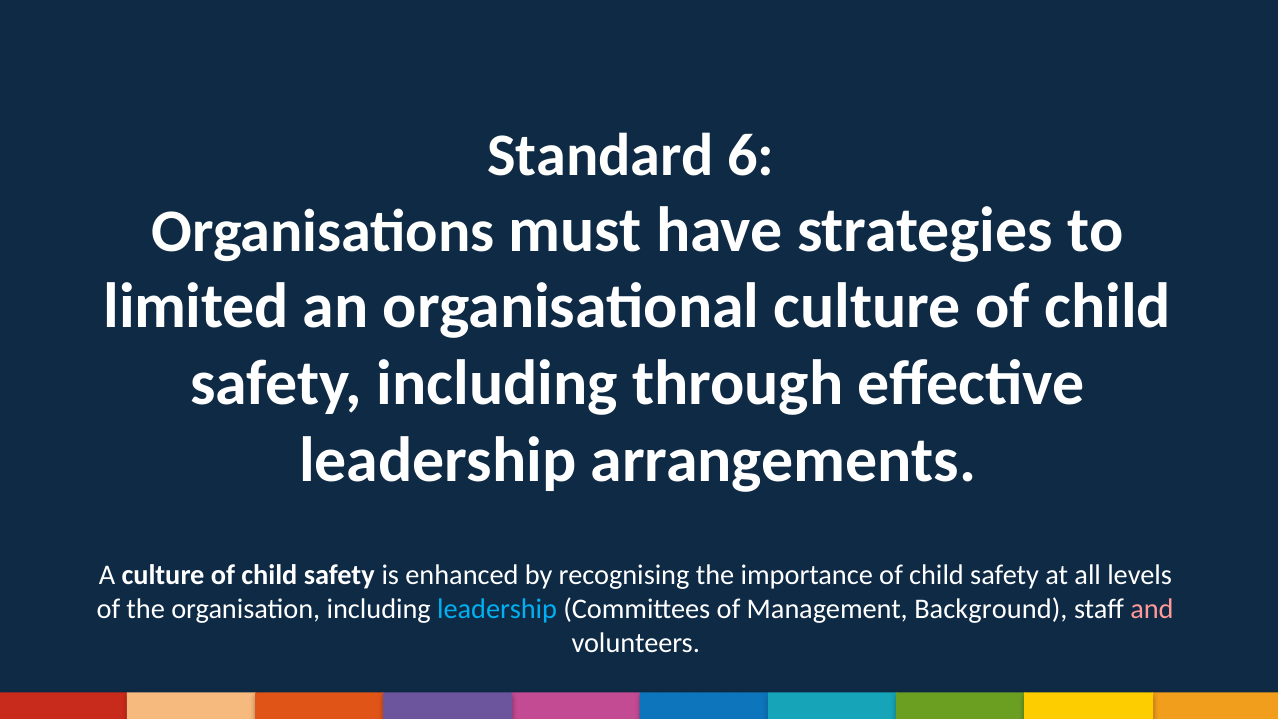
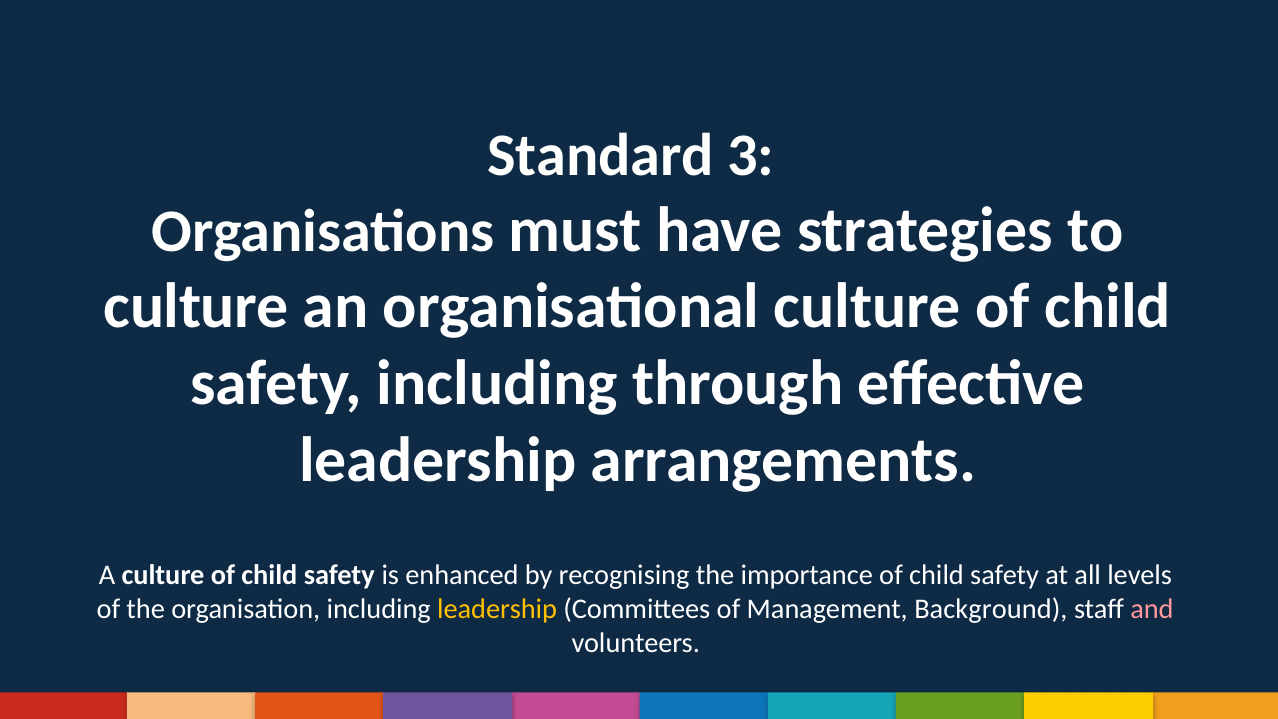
6: 6 -> 3
limited at (196, 307): limited -> culture
leadership at (497, 609) colour: light blue -> yellow
